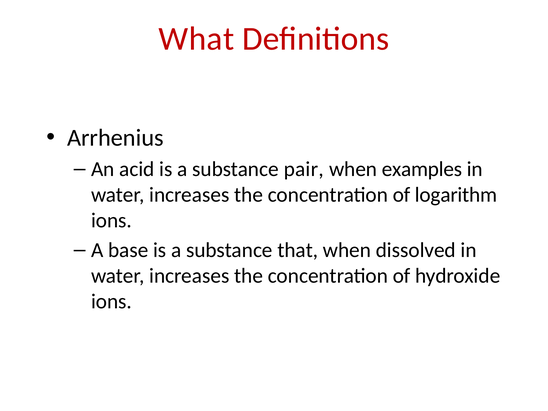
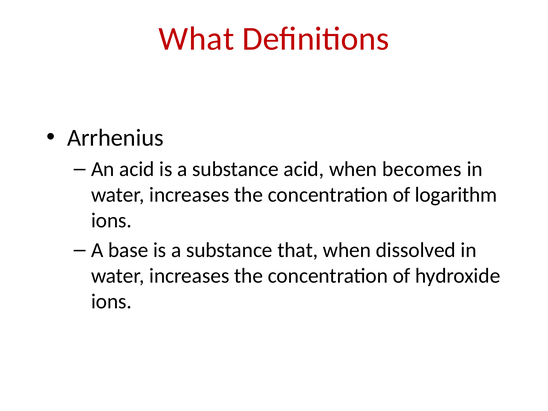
substance pair: pair -> acid
examples: examples -> becomes
